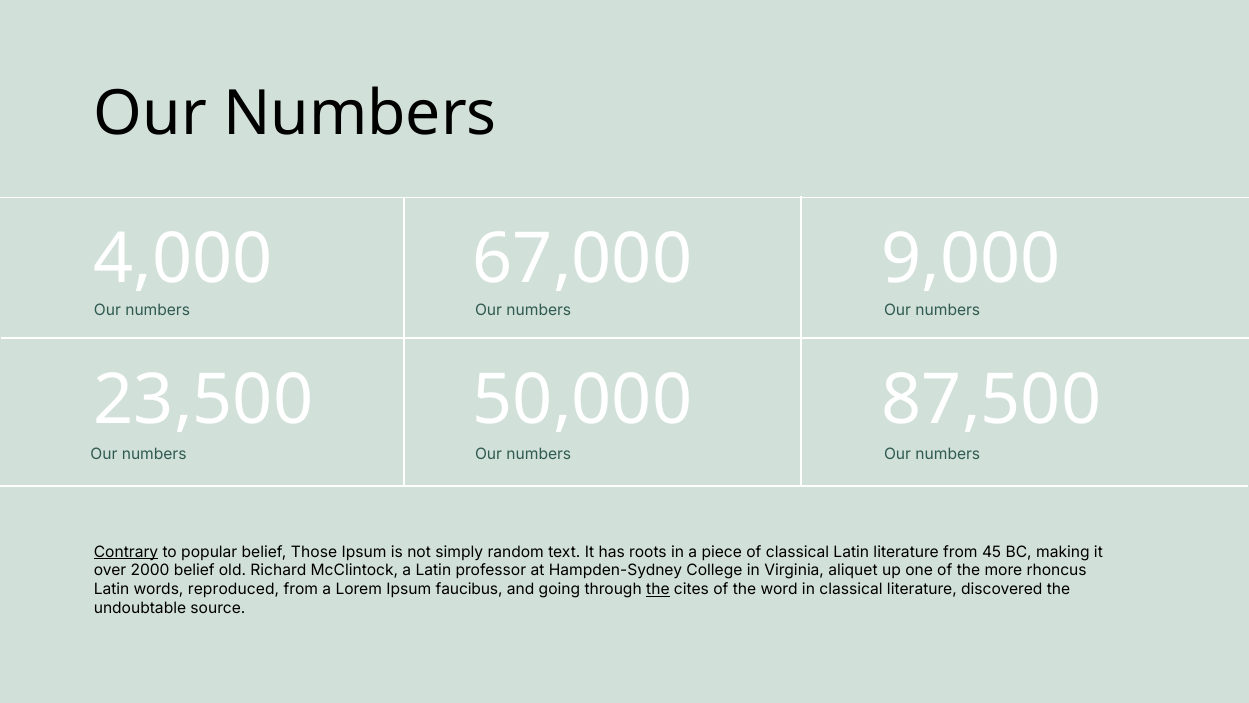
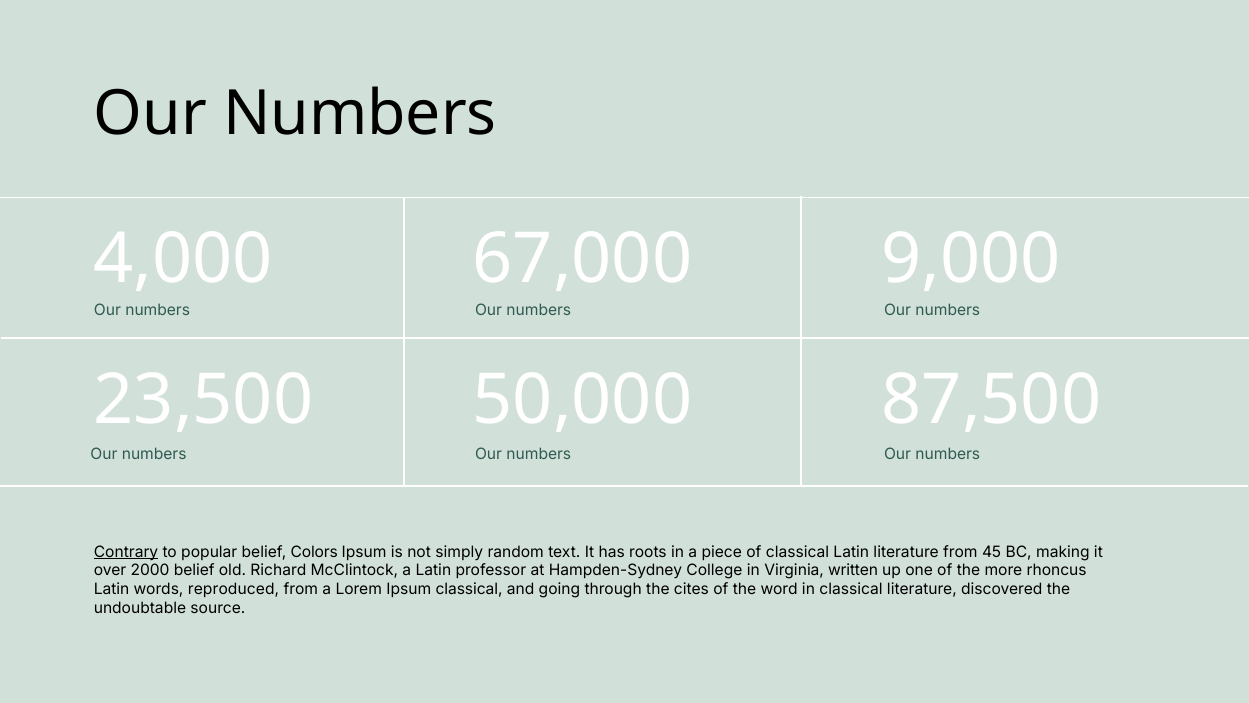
Those: Those -> Colors
aliquet: aliquet -> written
Ipsum faucibus: faucibus -> classical
the at (658, 589) underline: present -> none
